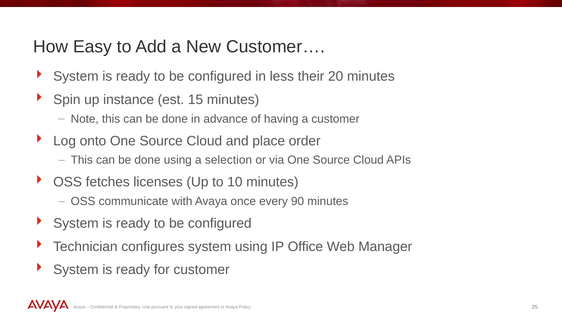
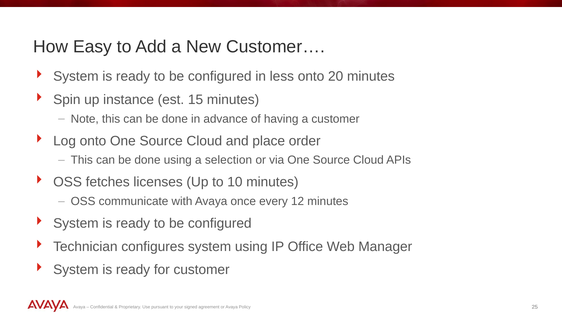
less their: their -> onto
90: 90 -> 12
